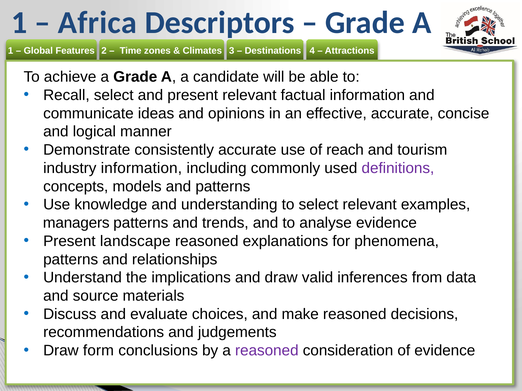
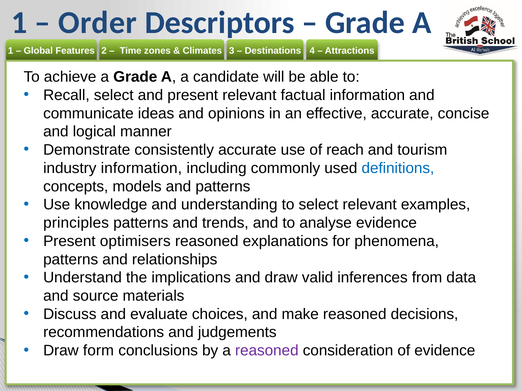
Africa: Africa -> Order
definitions colour: purple -> blue
managers: managers -> principles
landscape: landscape -> optimisers
